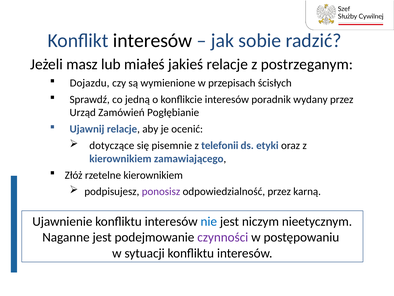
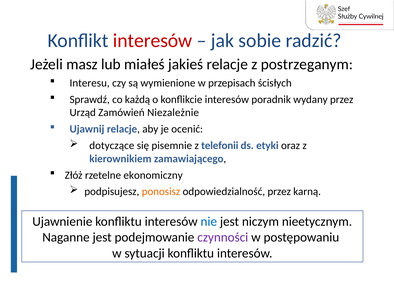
interesów at (153, 41) colour: black -> red
Dojazdu: Dojazdu -> Interesu
jedną: jedną -> każdą
Pogłębianie: Pogłębianie -> Niezależnie
rzetelne kierownikiem: kierownikiem -> ekonomiczny
ponosisz colour: purple -> orange
